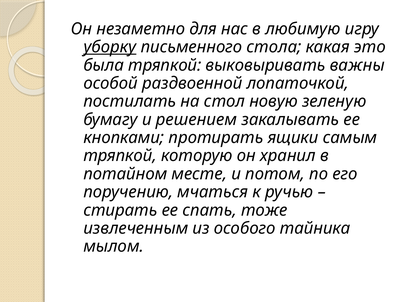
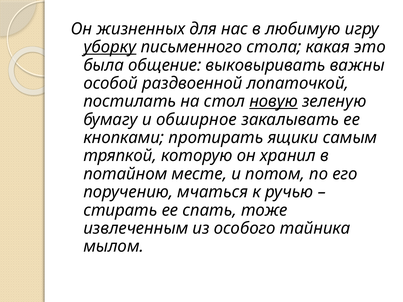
незаметно: незаметно -> жизненных
была тряпкой: тряпкой -> общение
новую underline: none -> present
решением: решением -> обширное
